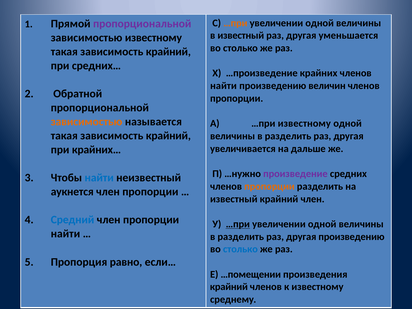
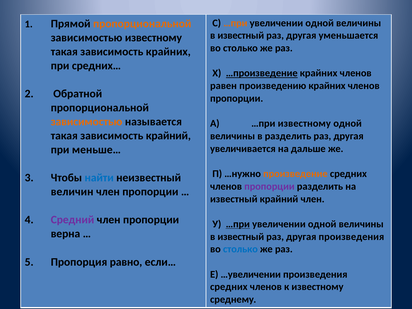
пропорциональной at (142, 24) colour: purple -> orange
крайний at (168, 52): крайний -> крайних
…произведение underline: none -> present
найти at (223, 86): найти -> равен
произведению величин: величин -> крайних
крайних…: крайних… -> меньше…
произведение colour: purple -> orange
пропорции at (269, 186) colour: orange -> purple
аукнется: аукнется -> величин
Средний colour: blue -> purple
найти at (65, 234): найти -> верна
разделить at (241, 237): разделить -> известный
другая произведению: произведению -> произведения
…помещении: …помещении -> …увеличении
крайний at (229, 287): крайний -> средних
